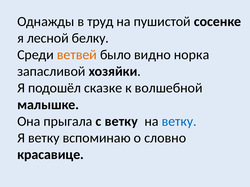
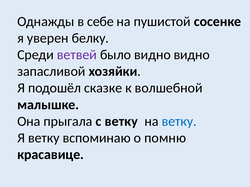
труд: труд -> себе
лесной: лесной -> уверен
ветвей colour: orange -> purple
видно норка: норка -> видно
словно: словно -> помню
